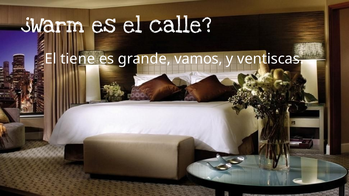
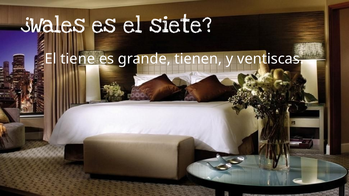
¿Warm: ¿Warm -> ¿Wales
calle: calle -> siete
vamos: vamos -> tienen
